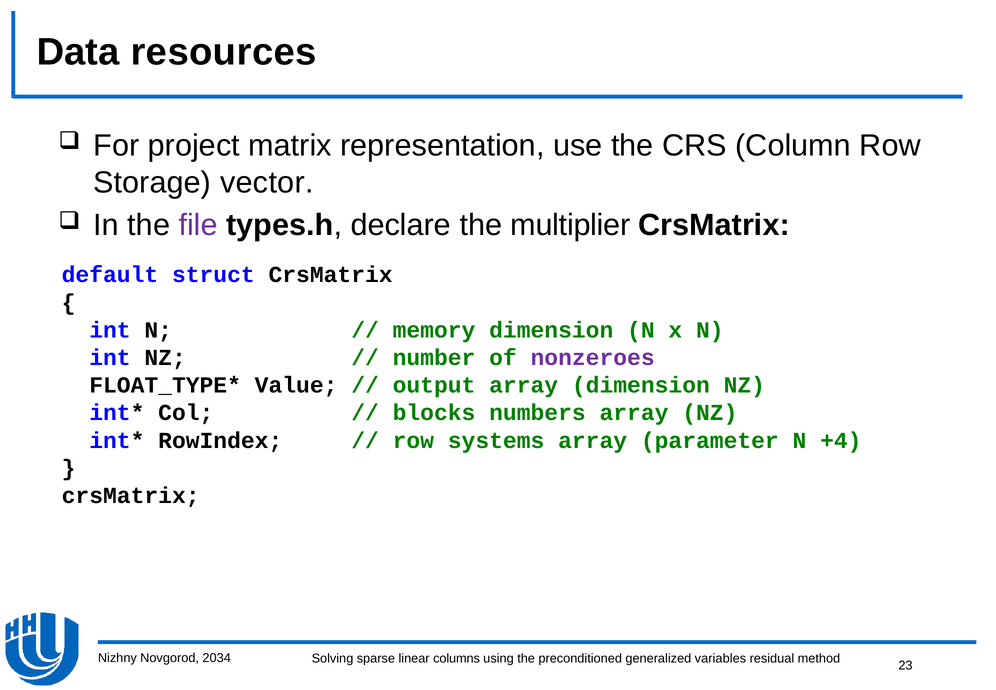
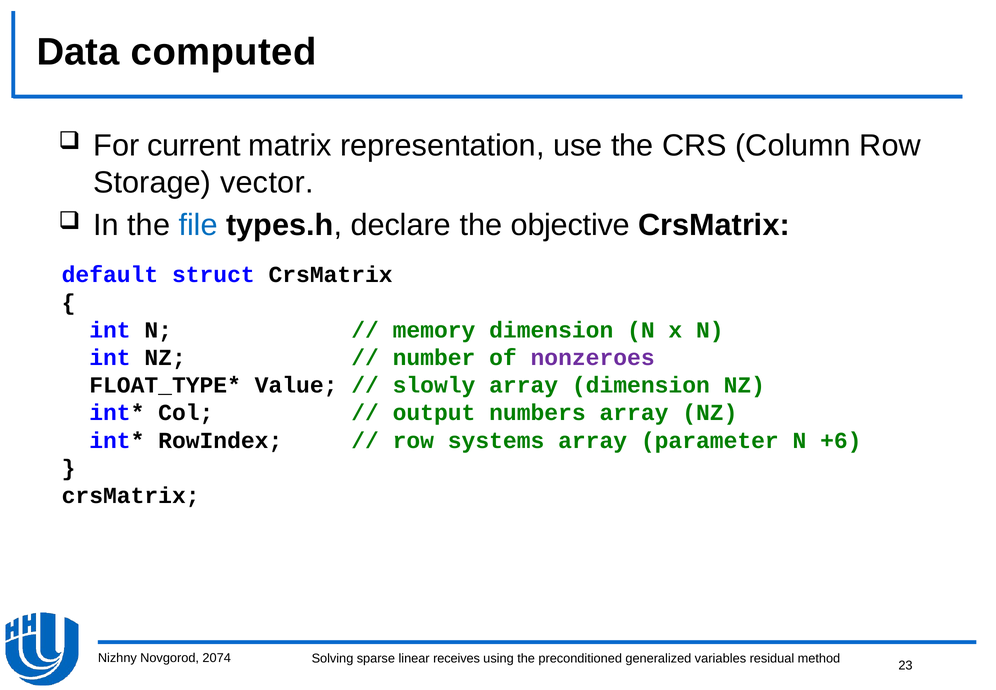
resources: resources -> computed
project: project -> current
file colour: purple -> blue
multiplier: multiplier -> objective
output: output -> slowly
blocks: blocks -> output
+4: +4 -> +6
2034: 2034 -> 2074
columns: columns -> receives
